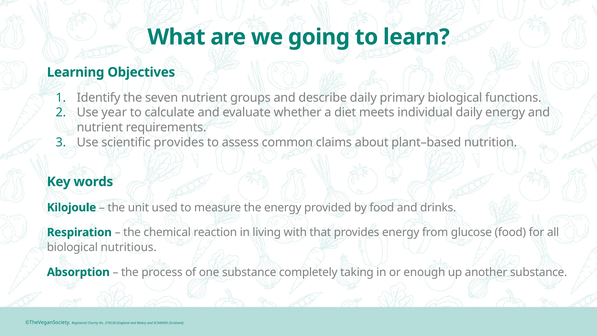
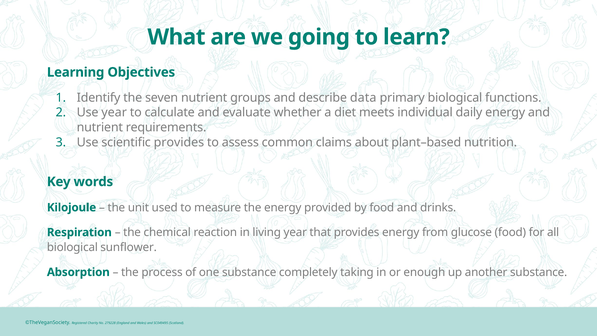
describe daily: daily -> data
living with: with -> year
nutritious: nutritious -> sunflower
